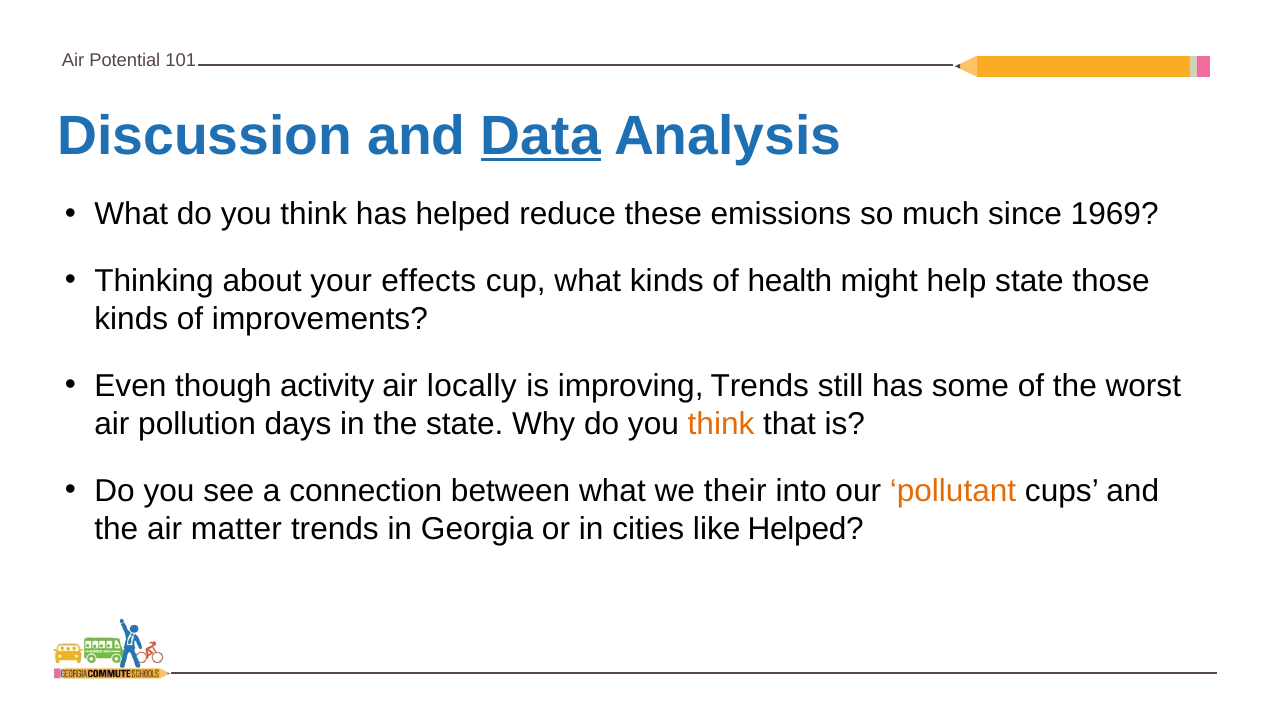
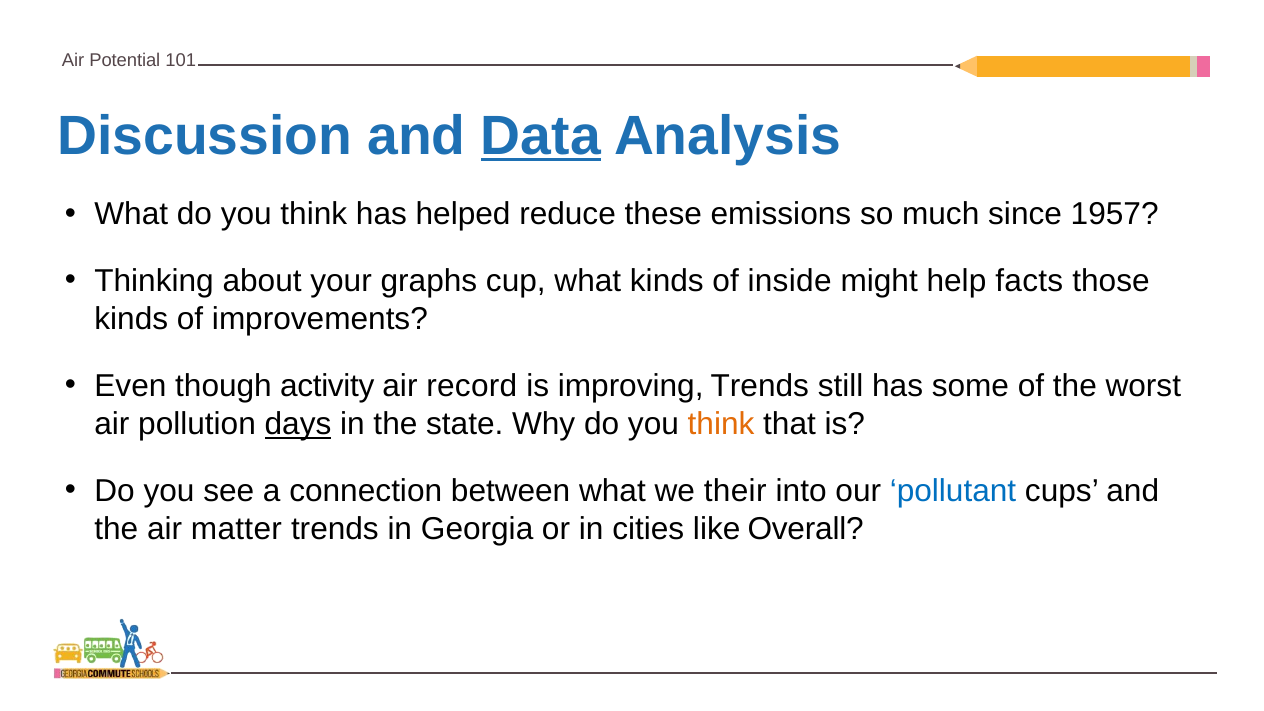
1969: 1969 -> 1957
effects: effects -> graphs
health: health -> inside
help state: state -> facts
locally: locally -> record
days underline: none -> present
pollutant colour: orange -> blue
like Helped: Helped -> Overall
